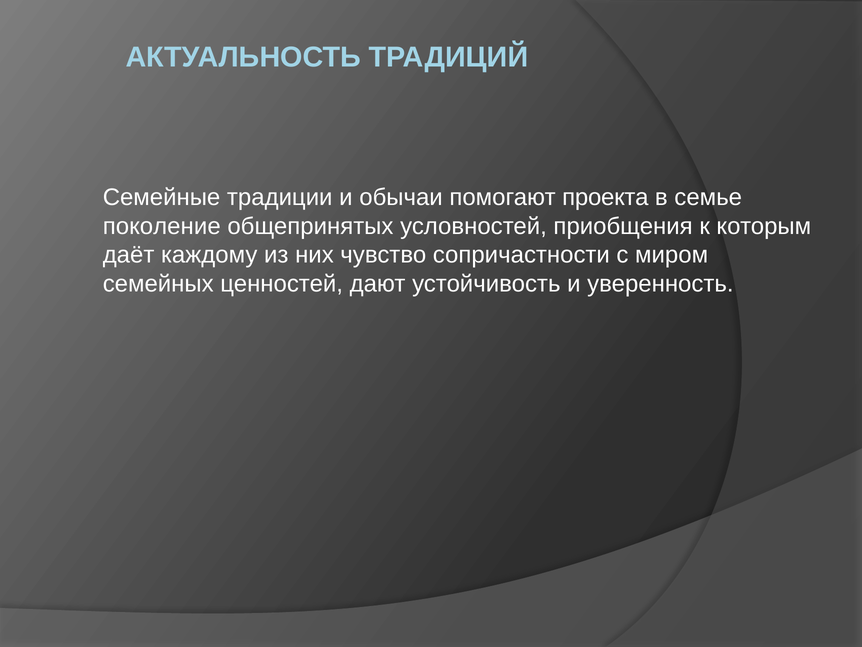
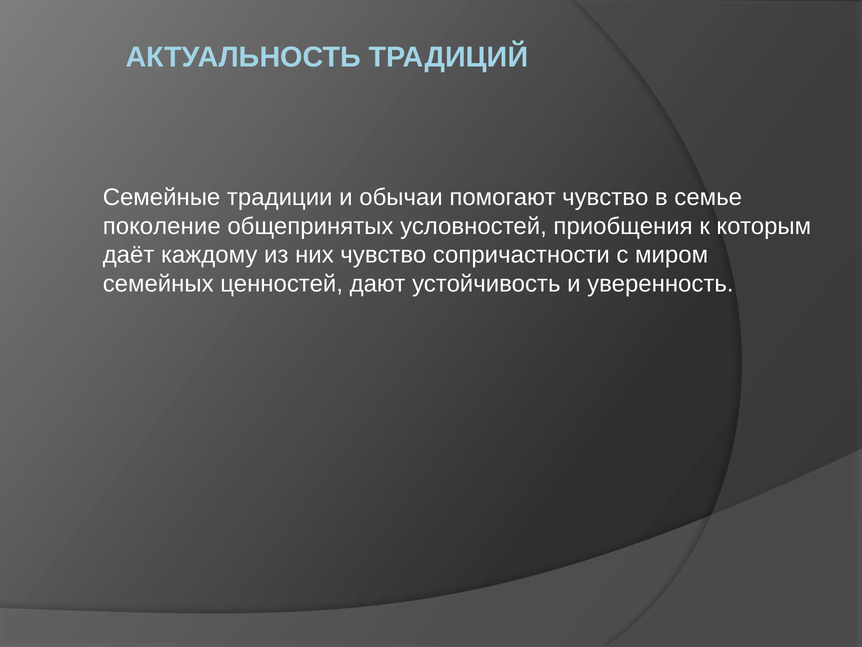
помогают проекта: проекта -> чувство
